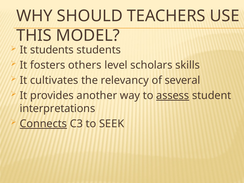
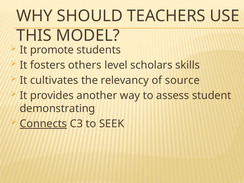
It students: students -> promote
several: several -> source
assess underline: present -> none
interpretations: interpretations -> demonstrating
